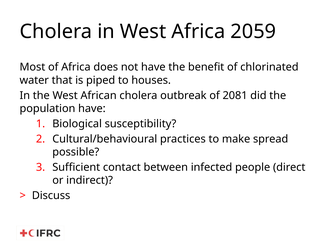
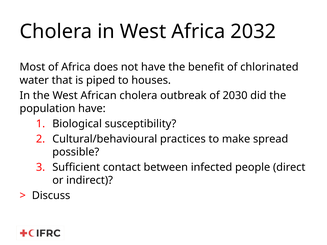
2059: 2059 -> 2032
2081: 2081 -> 2030
